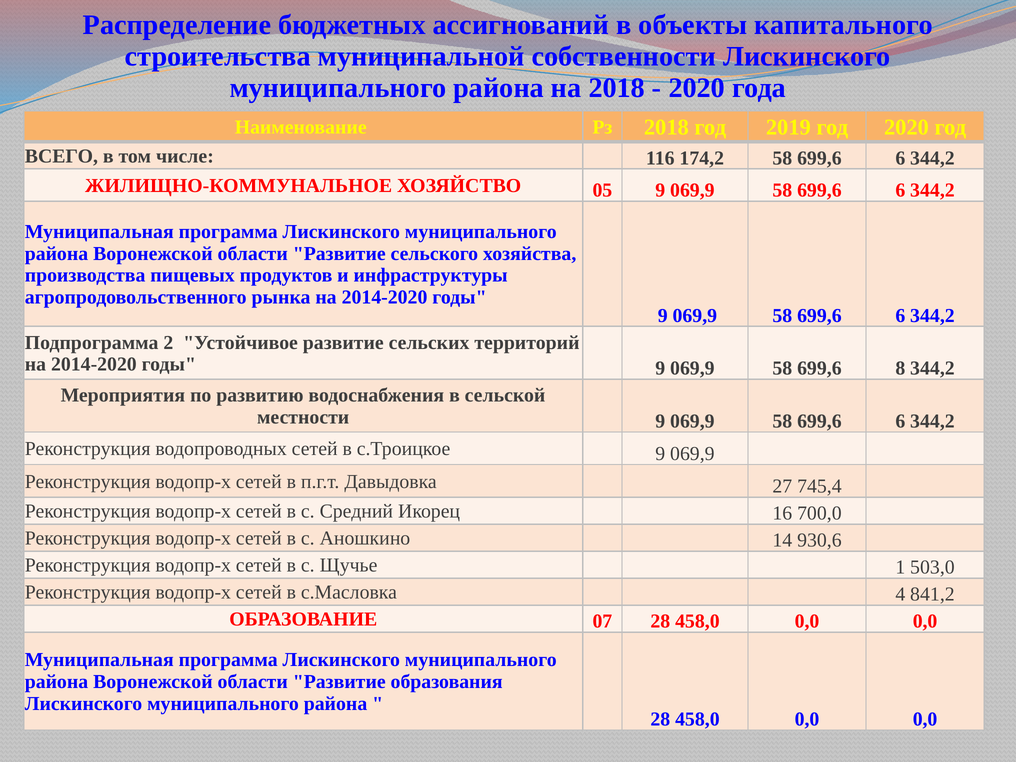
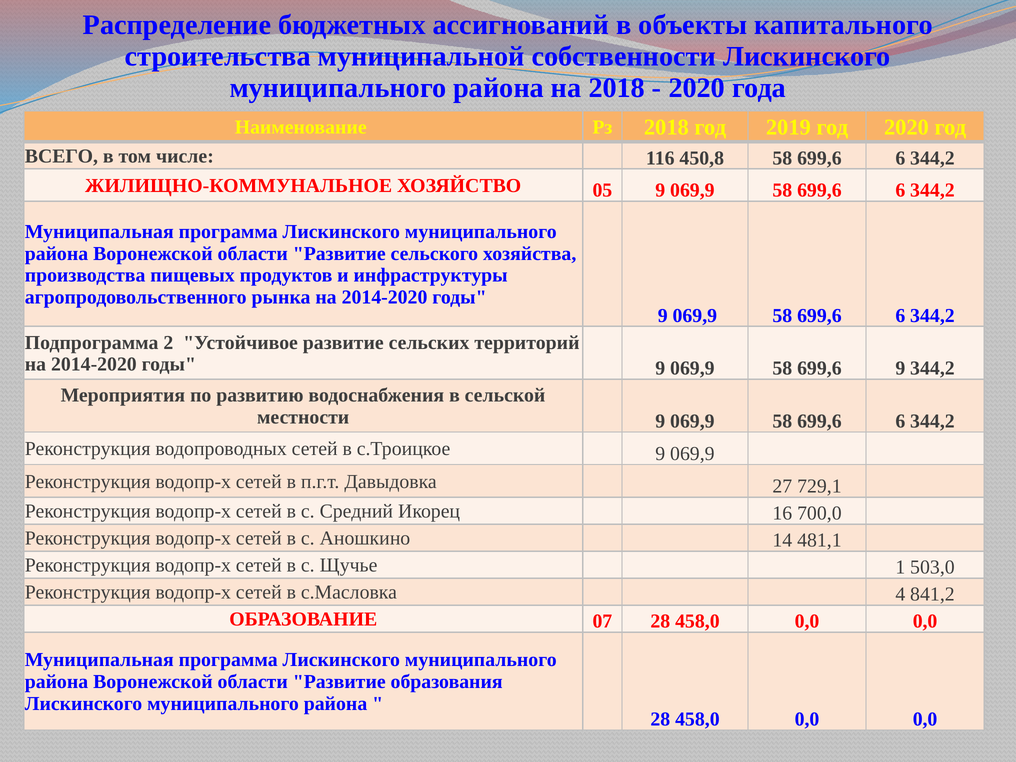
174,2: 174,2 -> 450,8
699,6 8: 8 -> 9
745,4: 745,4 -> 729,1
930,6: 930,6 -> 481,1
